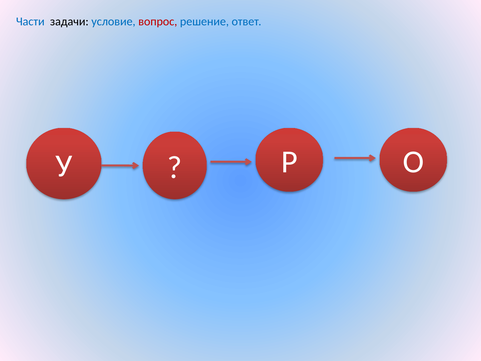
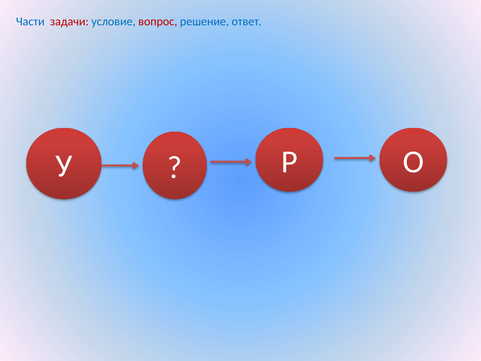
задачи colour: black -> red
